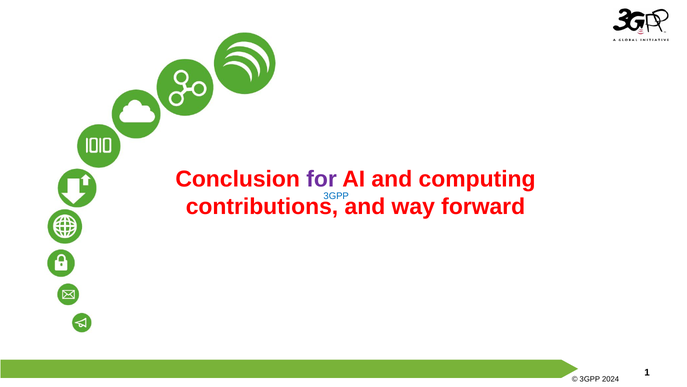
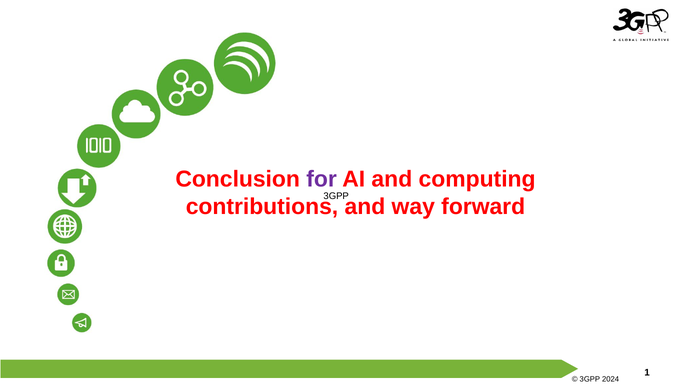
3GPP at (336, 196) colour: blue -> black
